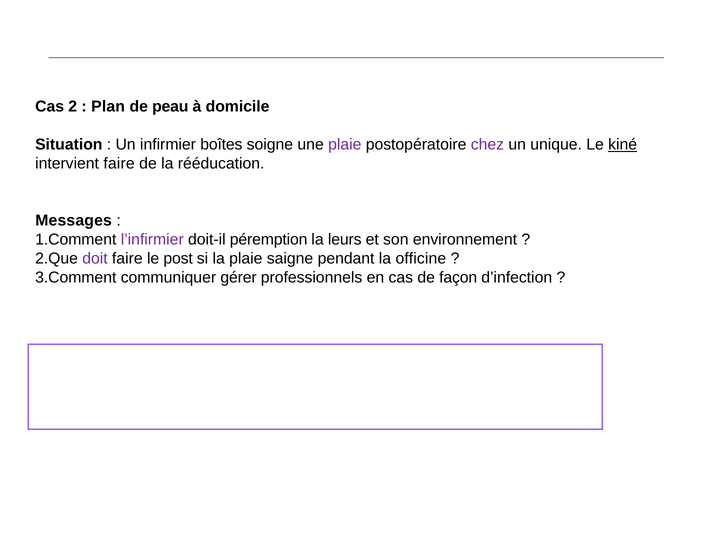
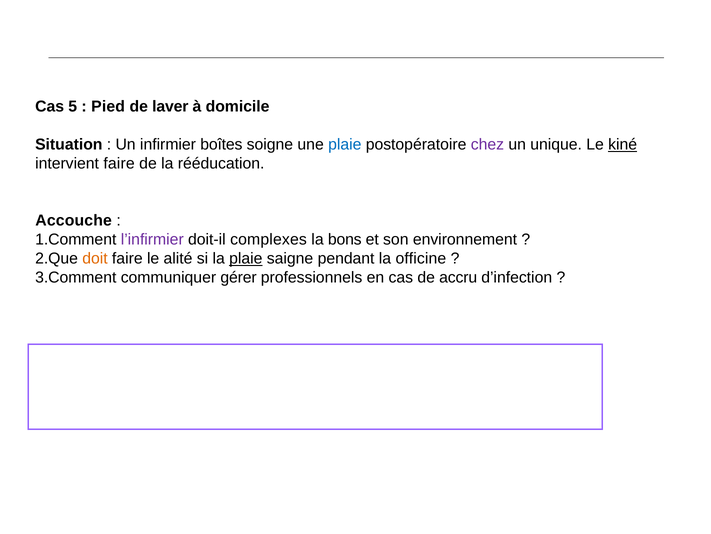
2: 2 -> 5
Plan: Plan -> Pied
peau: peau -> laver
plaie at (345, 145) colour: purple -> blue
Messages: Messages -> Accouche
péremption: péremption -> complexes
leurs: leurs -> bons
doit colour: purple -> orange
post: post -> alité
plaie at (246, 258) underline: none -> present
façon: façon -> accru
